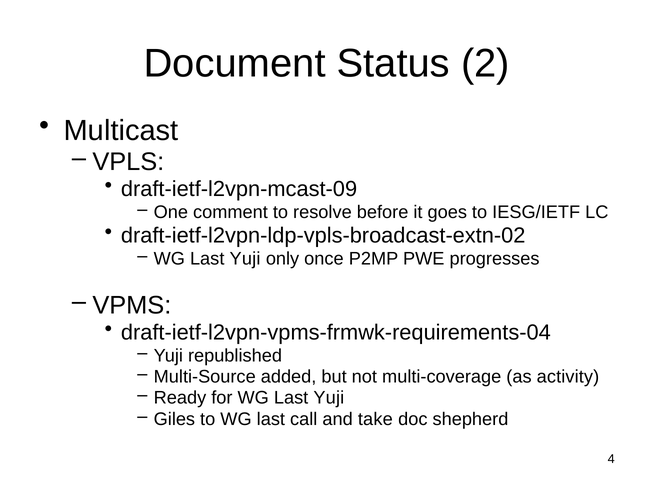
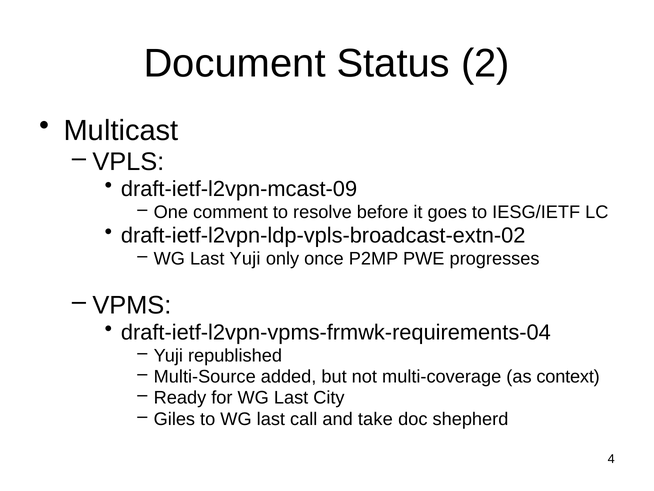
activity: activity -> context
for WG Last Yuji: Yuji -> City
